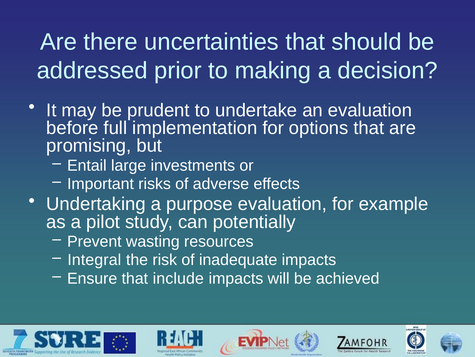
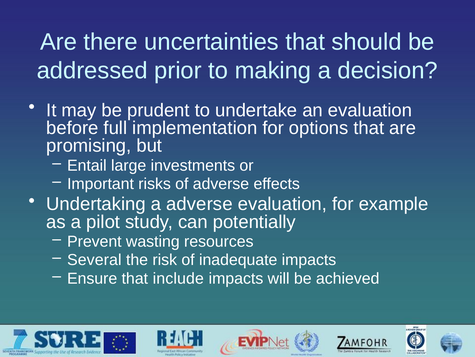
a purpose: purpose -> adverse
Integral: Integral -> Several
